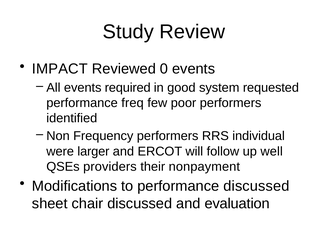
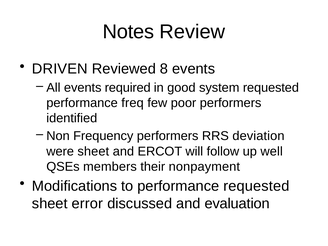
Study: Study -> Notes
IMPACT: IMPACT -> DRIVEN
0: 0 -> 8
individual: individual -> deviation
were larger: larger -> sheet
providers: providers -> members
performance discussed: discussed -> requested
chair: chair -> error
